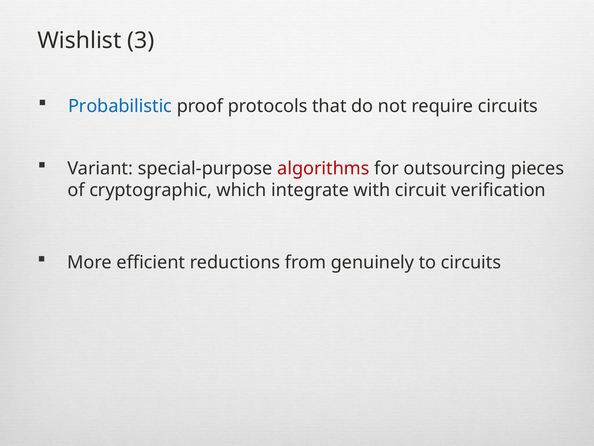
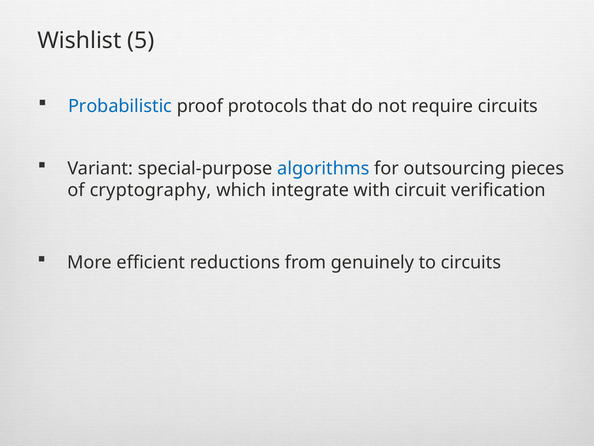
3: 3 -> 5
algorithms colour: red -> blue
cryptographic: cryptographic -> cryptography
